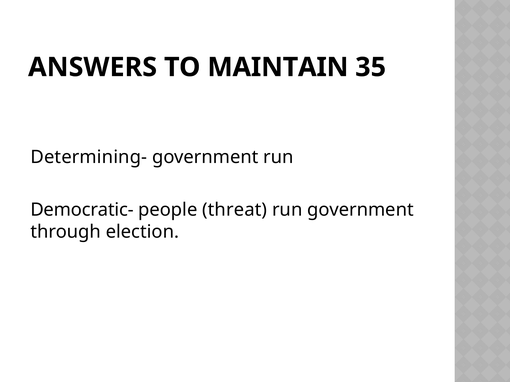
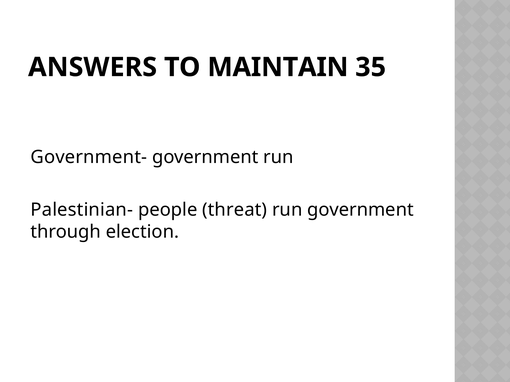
Determining-: Determining- -> Government-
Democratic-: Democratic- -> Palestinian-
